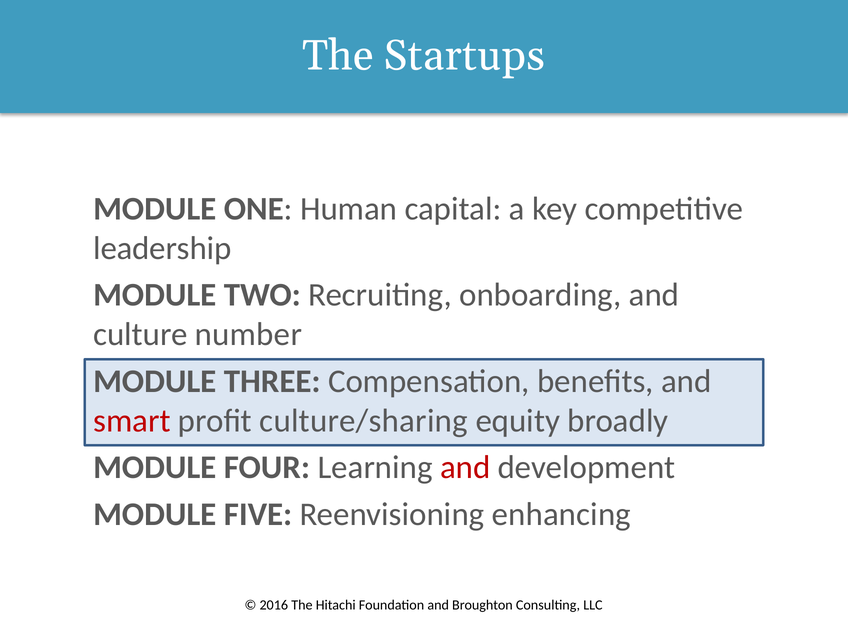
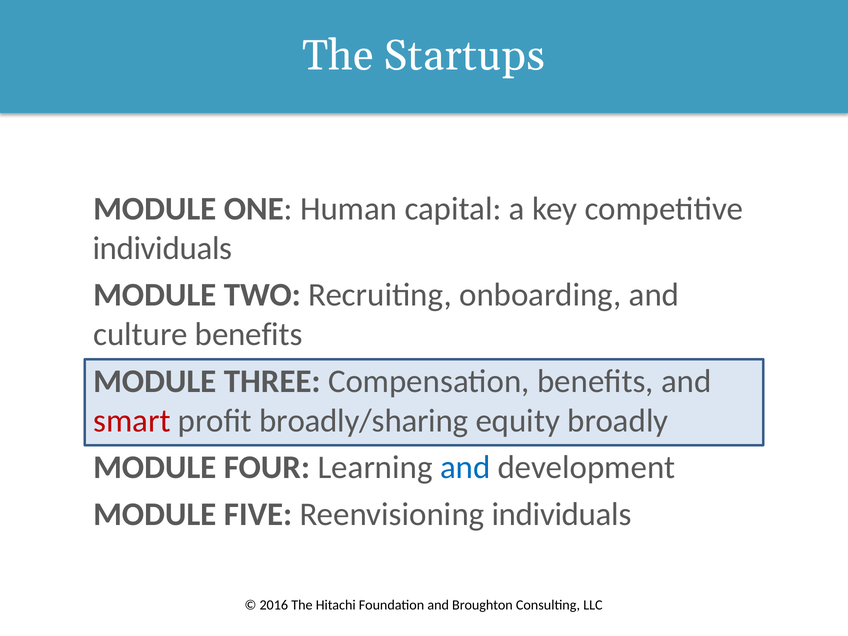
leadership at (162, 248): leadership -> individuals
culture number: number -> benefits
culture/sharing: culture/sharing -> broadly/sharing
and at (465, 467) colour: red -> blue
Reenvisioning enhancing: enhancing -> individuals
